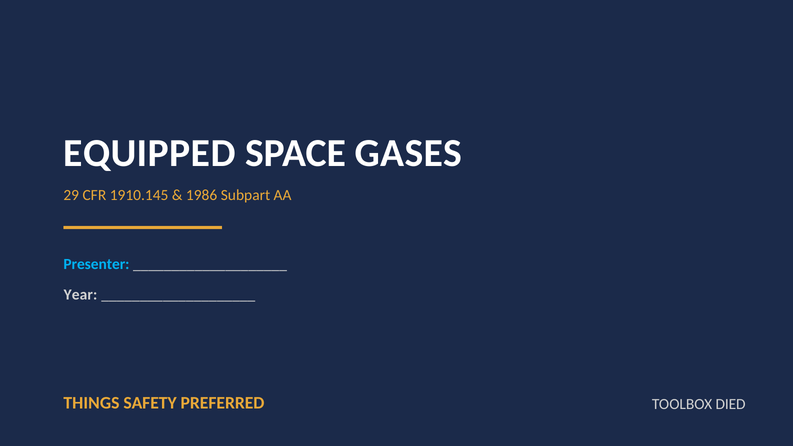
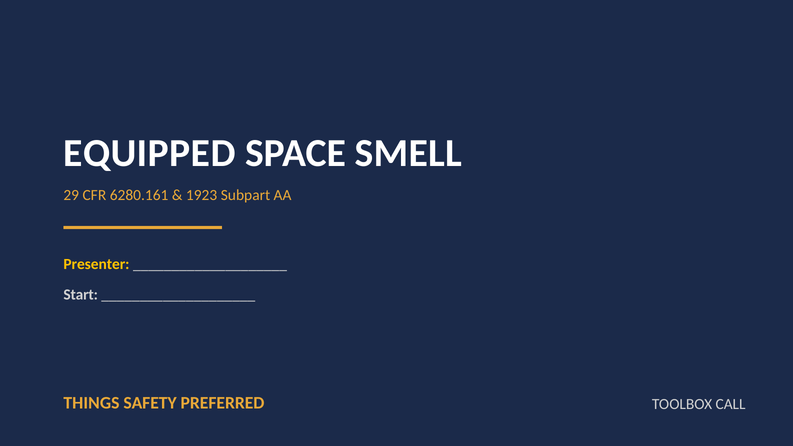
GASES: GASES -> SMELL
1910.145: 1910.145 -> 6280.161
1986: 1986 -> 1923
Presenter colour: light blue -> yellow
Year: Year -> Start
DIED: DIED -> CALL
